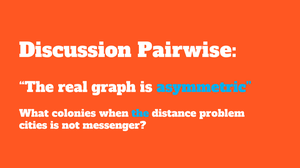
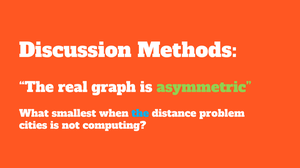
Pairwise: Pairwise -> Methods
asymmetric colour: light blue -> light green
colonies: colonies -> smallest
messenger: messenger -> computing
